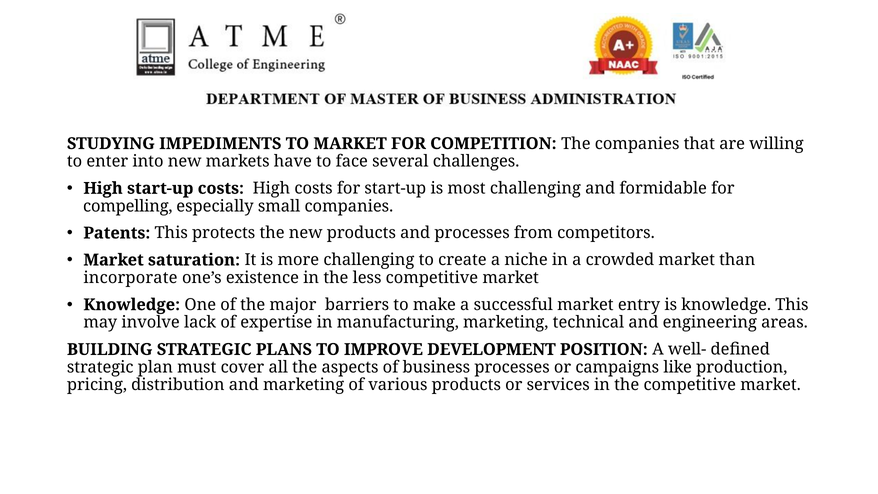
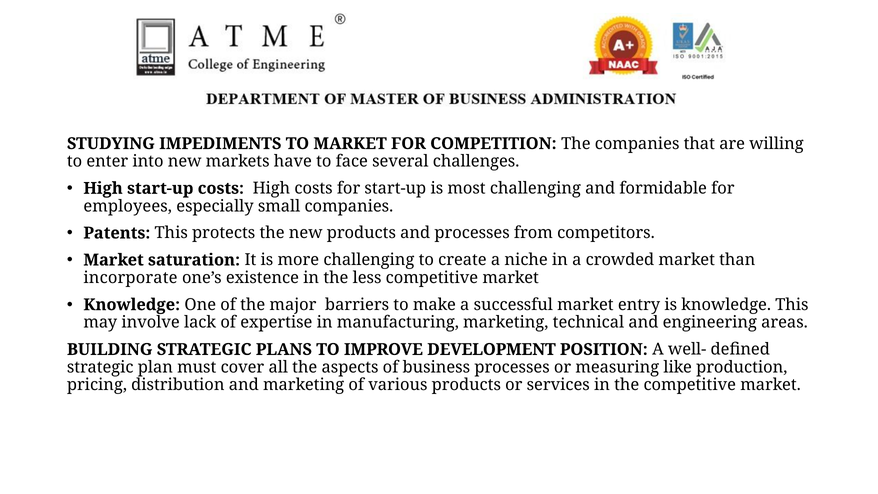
compelling: compelling -> employees
campaigns: campaigns -> measuring
